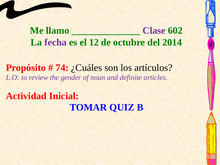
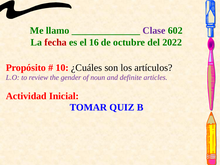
fecha colour: purple -> red
12: 12 -> 16
2014: 2014 -> 2022
74: 74 -> 10
